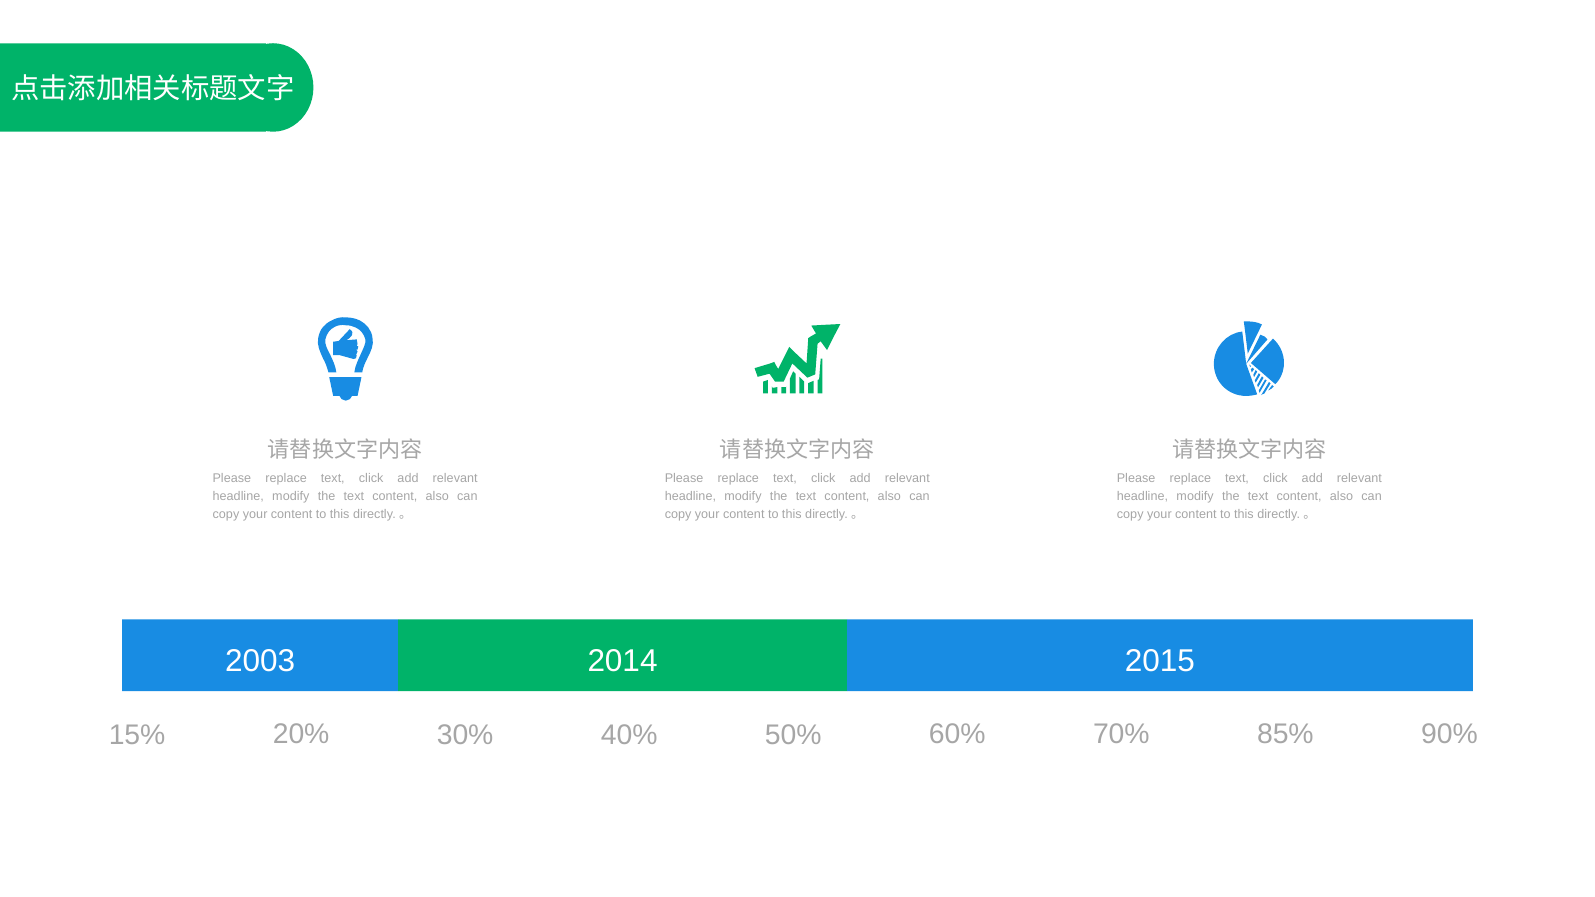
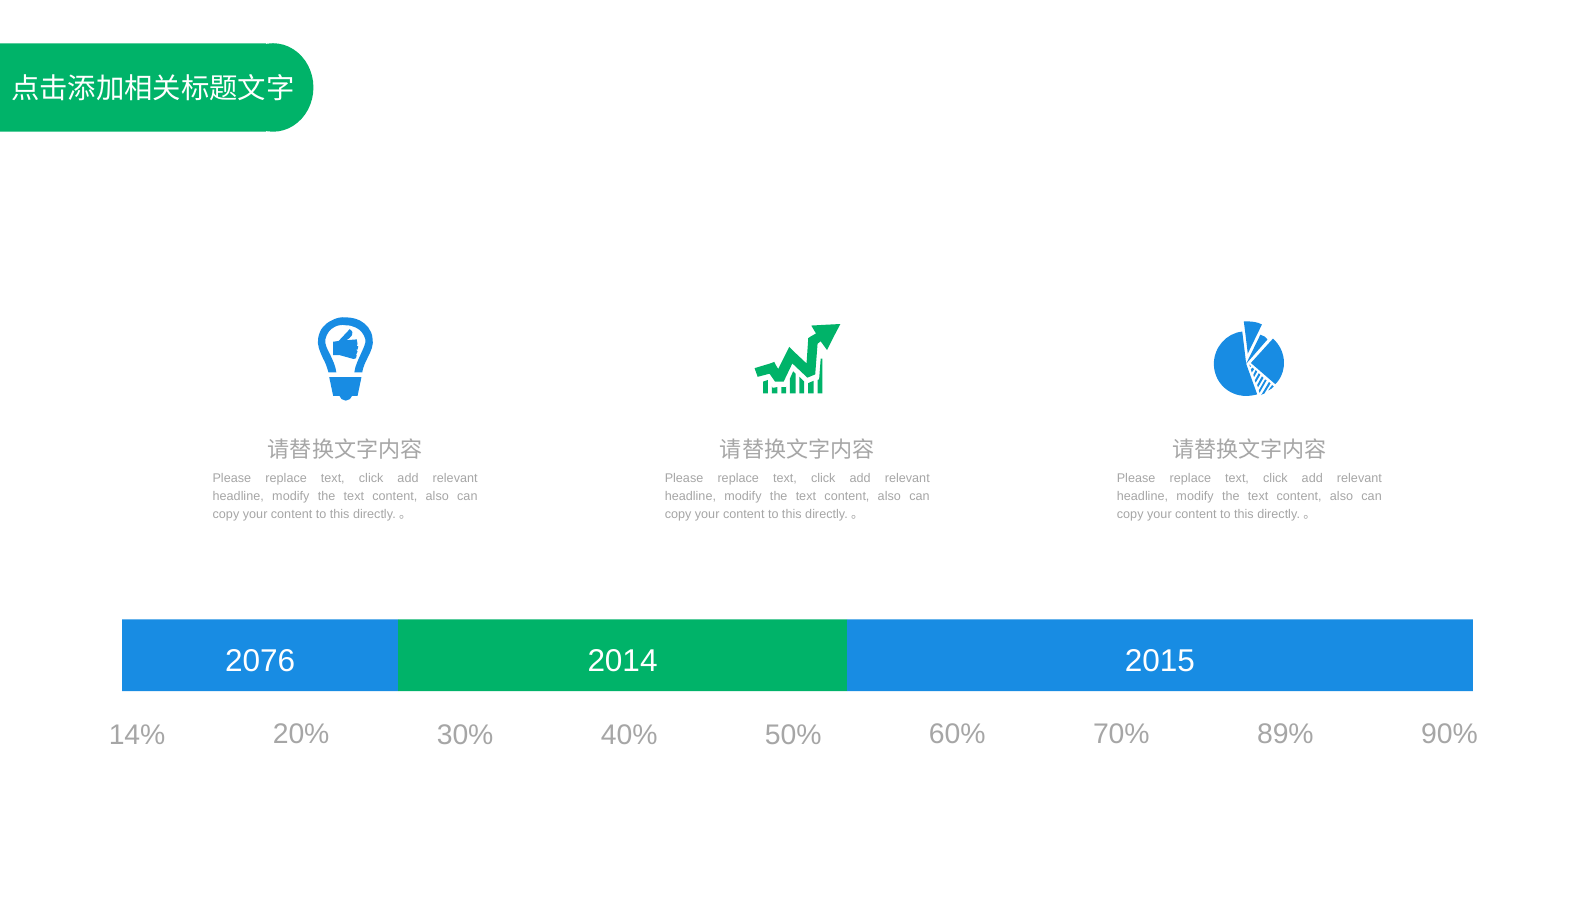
2003: 2003 -> 2076
15%: 15% -> 14%
85%: 85% -> 89%
